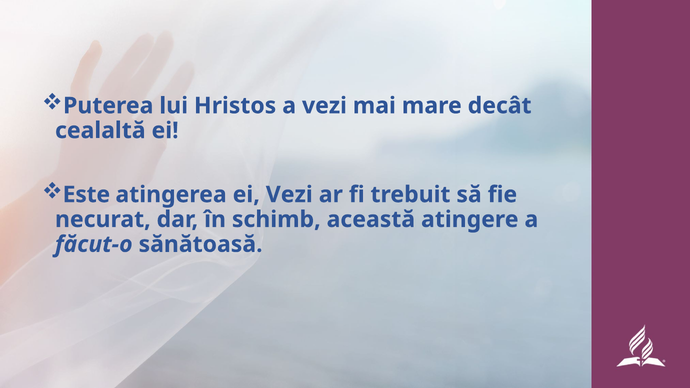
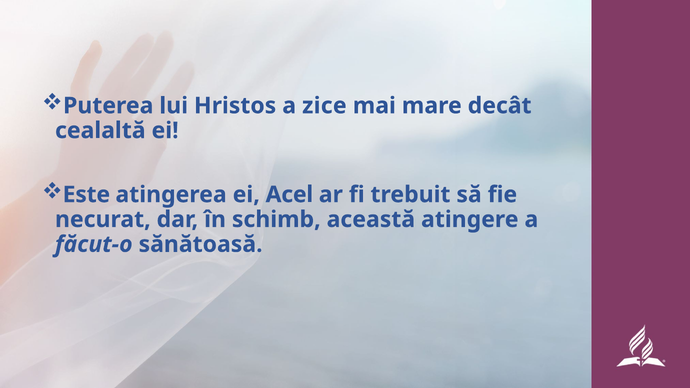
a vezi: vezi -> zice
ei Vezi: Vezi -> Acel
